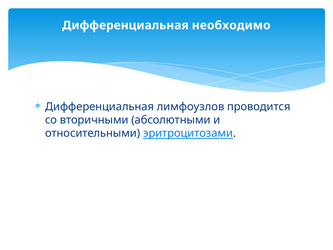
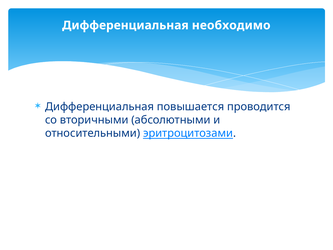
лимфоузлов: лимфоузлов -> повышается
